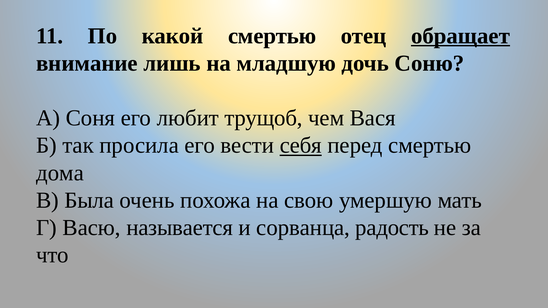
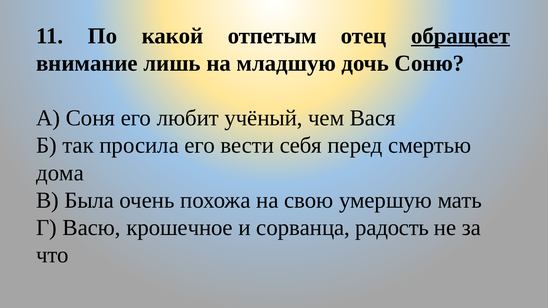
какой смертью: смертью -> отпетым
трущоб: трущоб -> учёный
себя underline: present -> none
называется: называется -> крошечное
